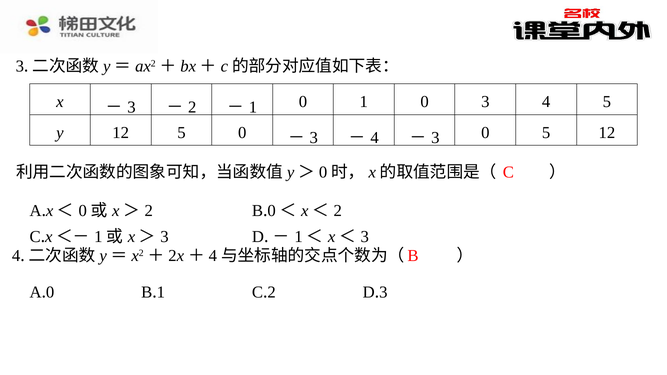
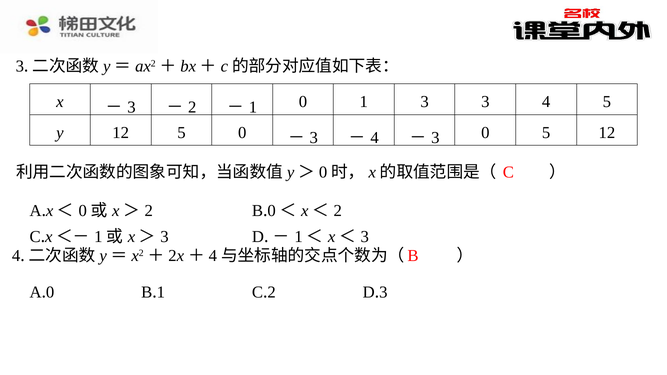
0 1 0: 0 -> 3
